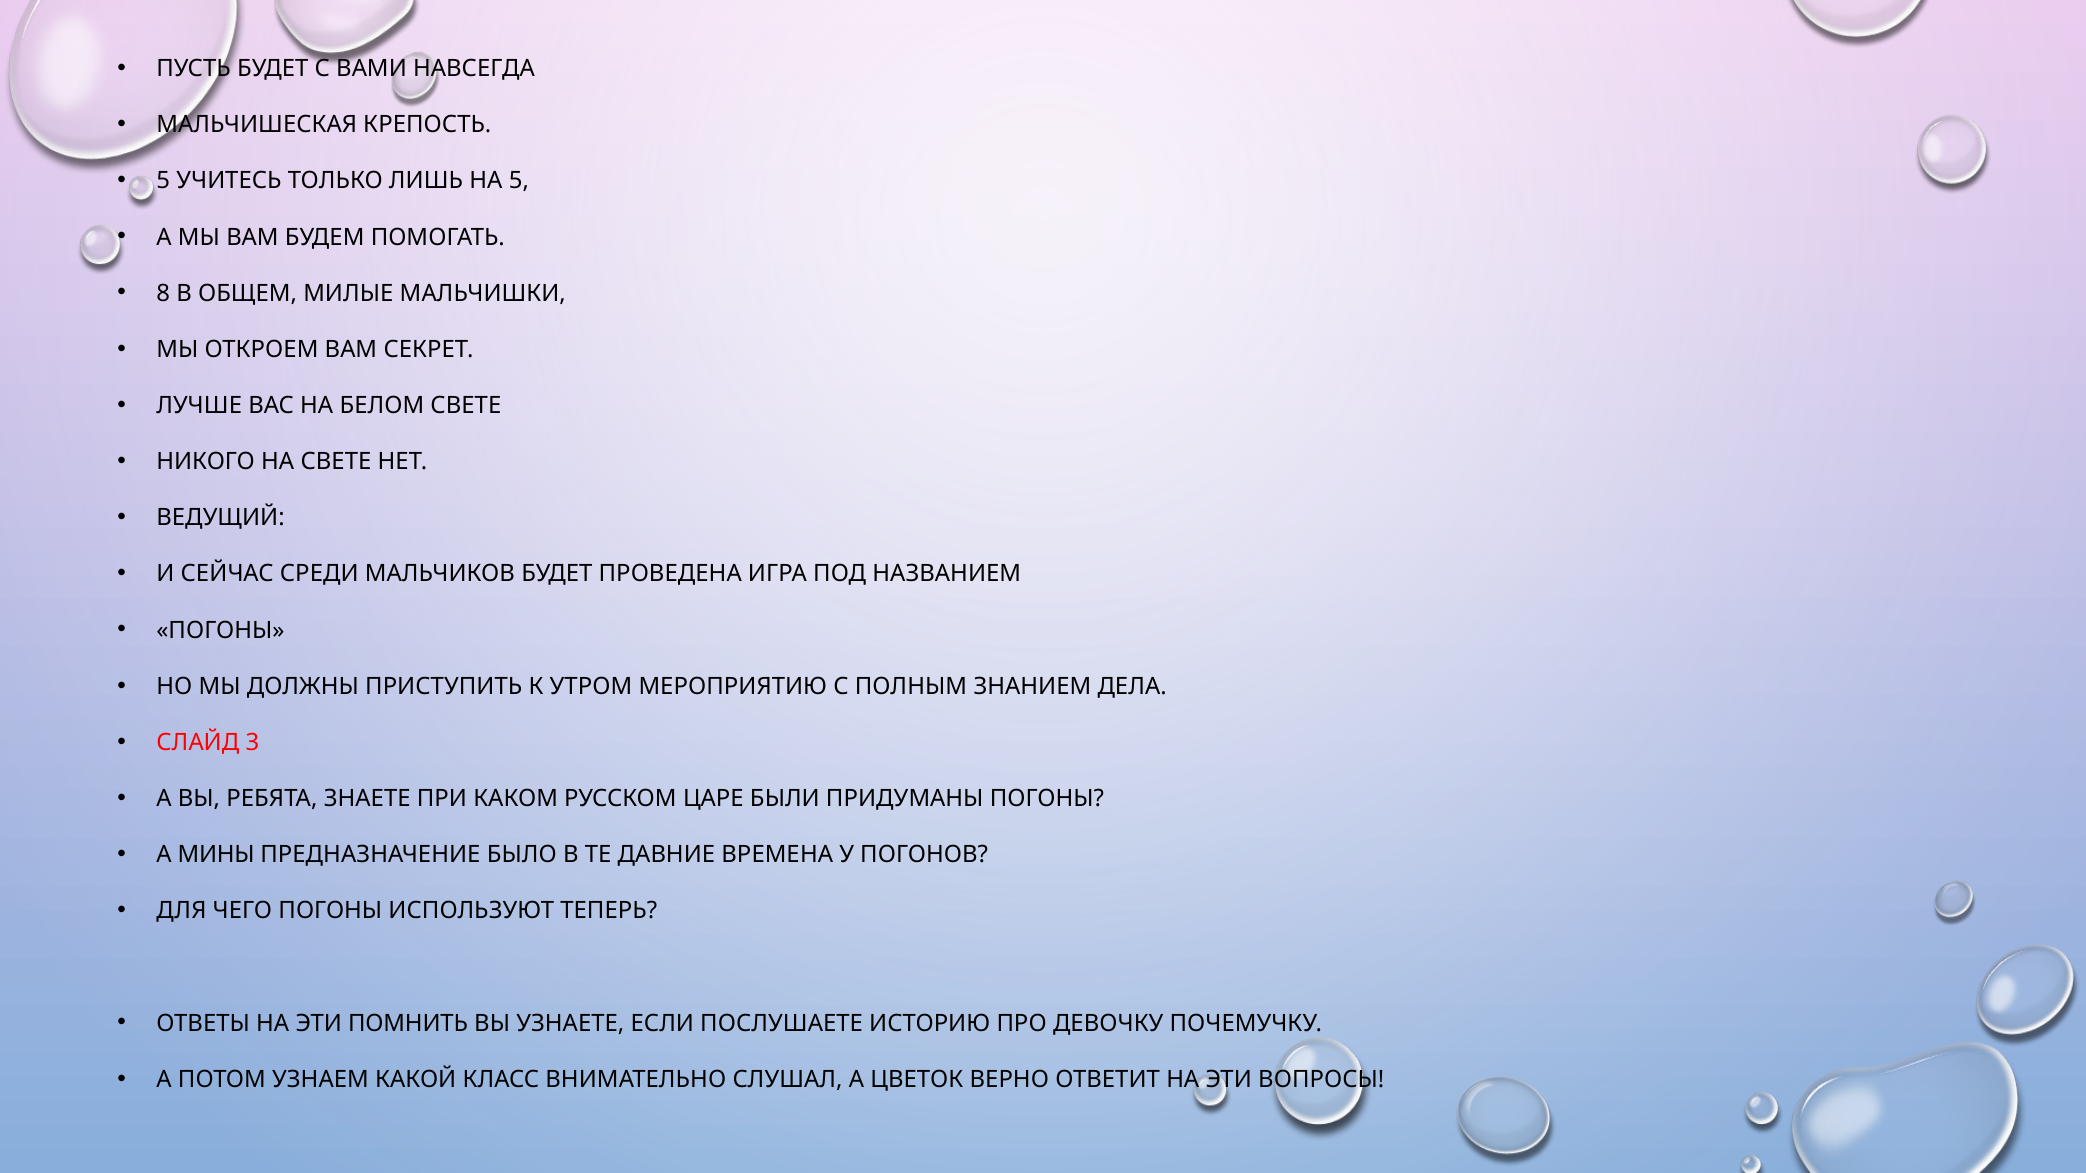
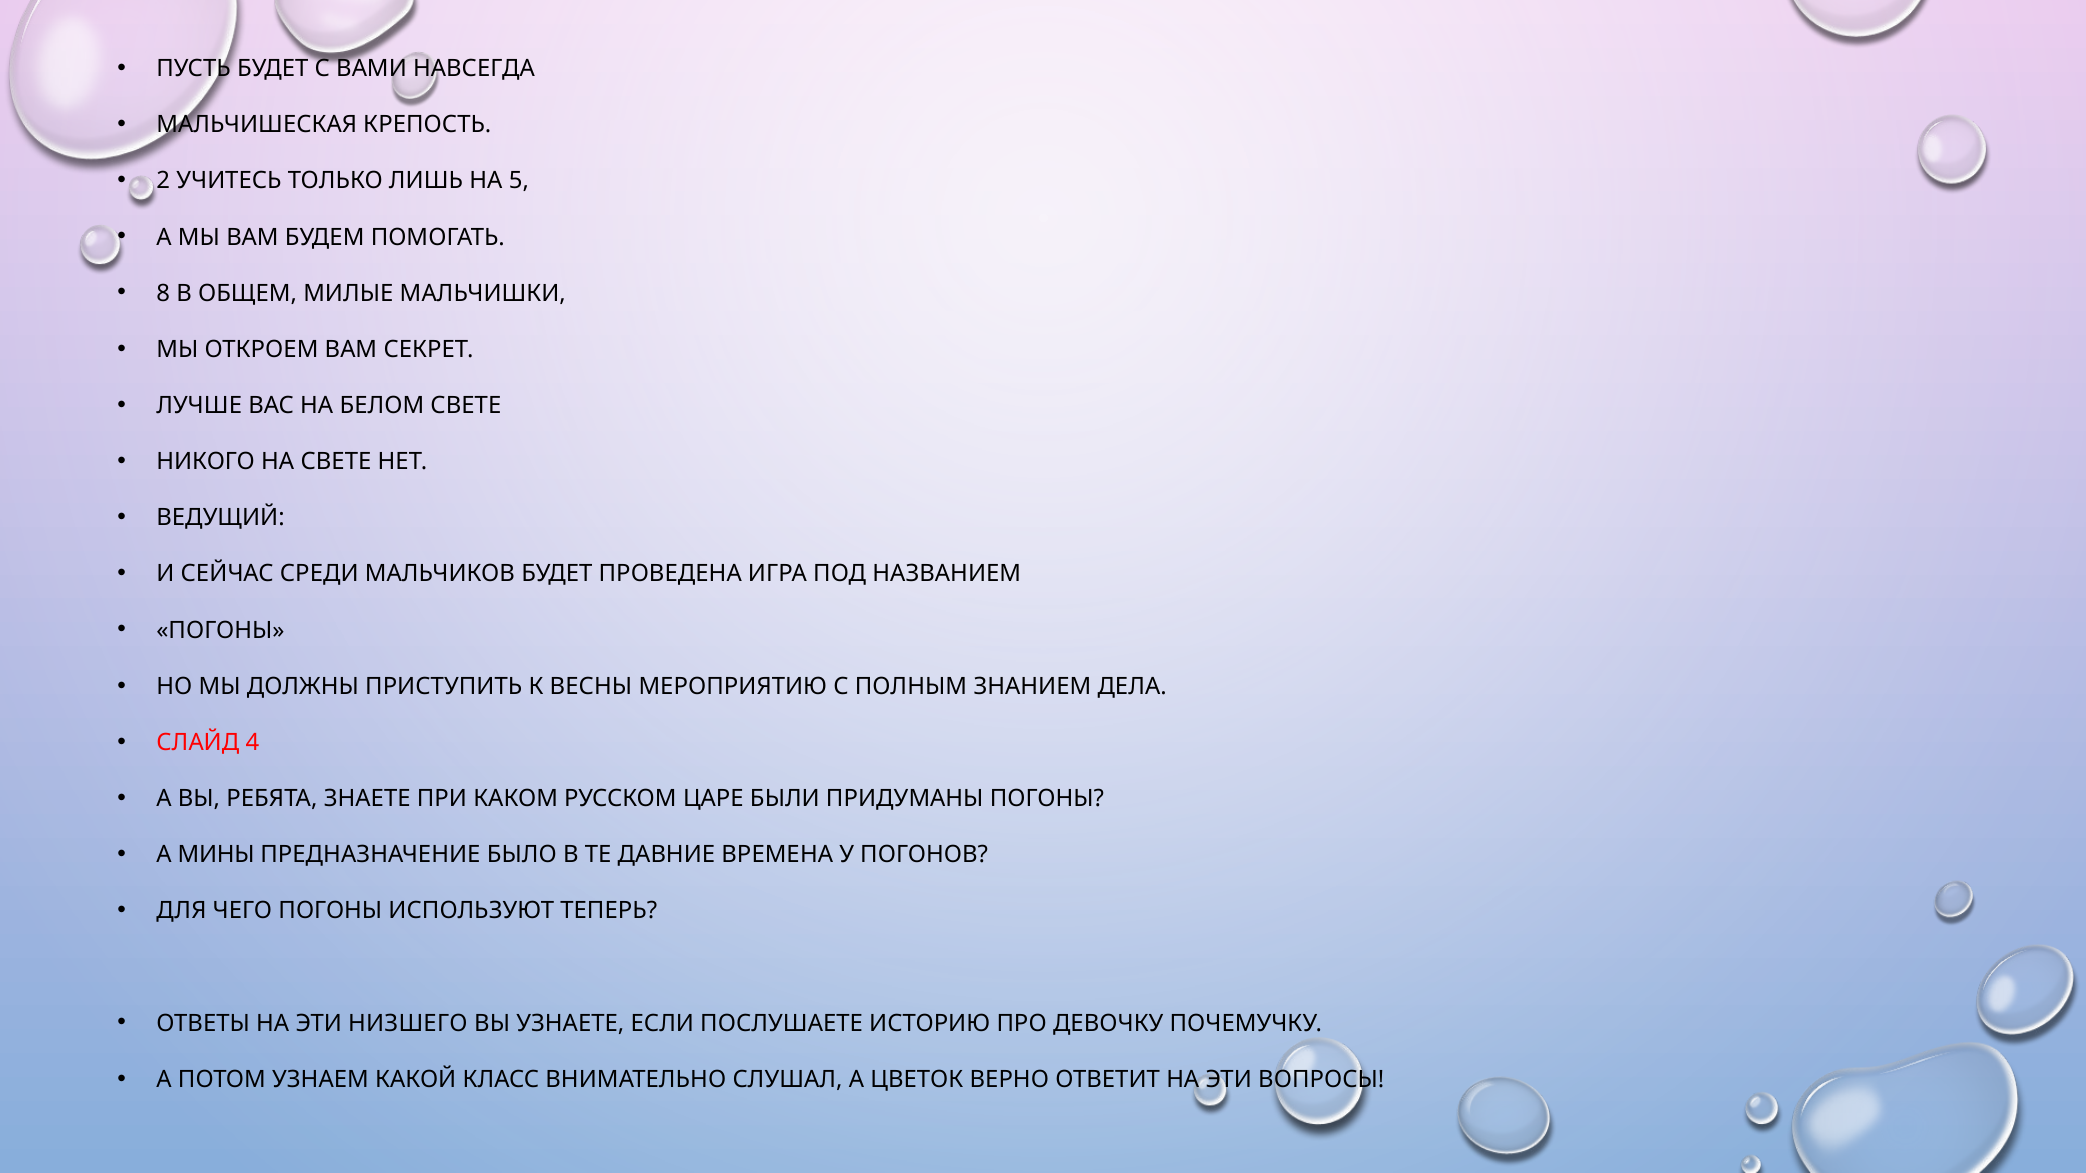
5 at (163, 181): 5 -> 2
УТРОМ: УТРОМ -> ВЕСНЫ
3: 3 -> 4
ПОМНИТЬ: ПОМНИТЬ -> НИЗШЕГО
